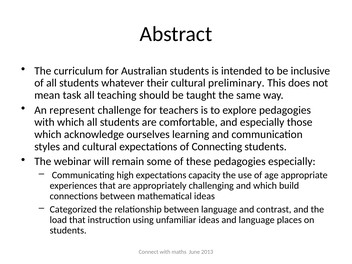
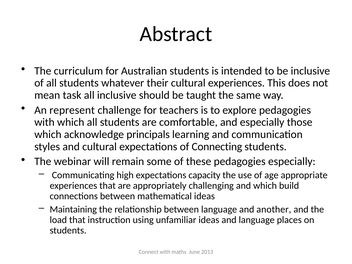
cultural preliminary: preliminary -> experiences
all teaching: teaching -> inclusive
ourselves: ourselves -> principals
Categorized: Categorized -> Maintaining
contrast: contrast -> another
